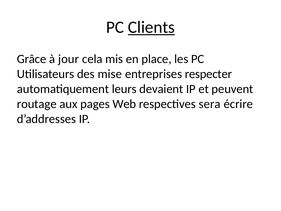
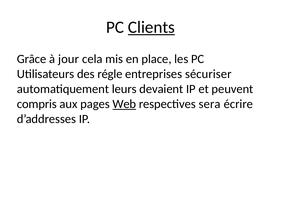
mise: mise -> régle
respecter: respecter -> sécuriser
routage: routage -> compris
Web underline: none -> present
